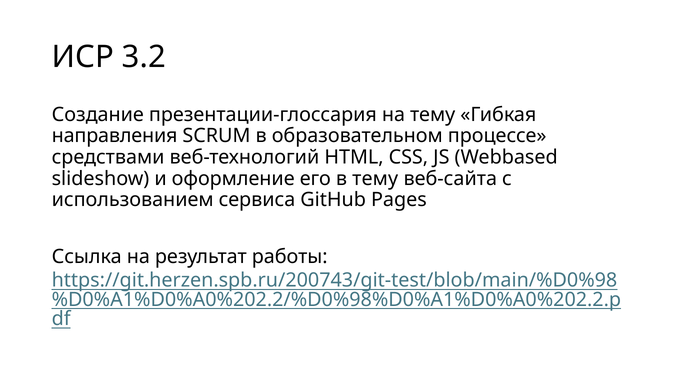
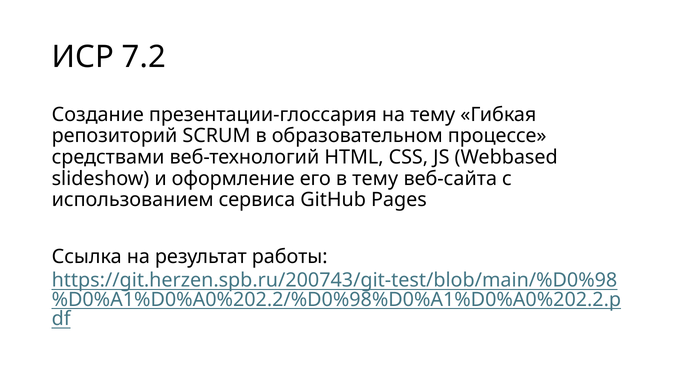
3.2: 3.2 -> 7.2
направления: направления -> репозиторий
